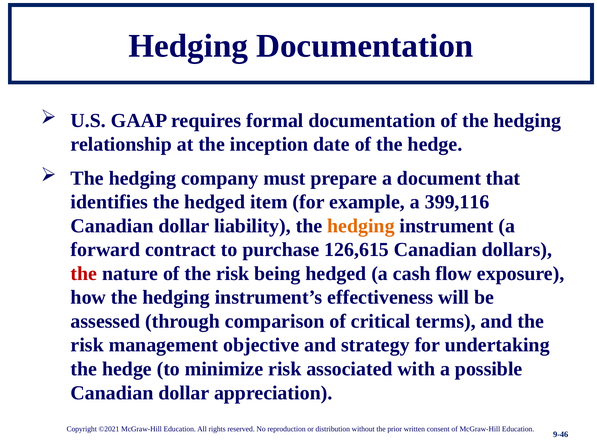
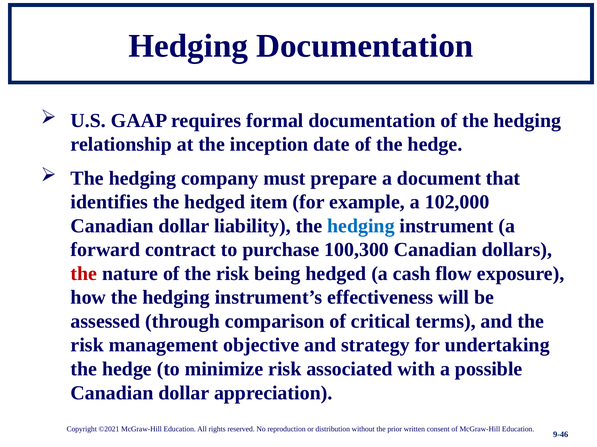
399,116: 399,116 -> 102,000
hedging at (361, 226) colour: orange -> blue
126,615: 126,615 -> 100,300
